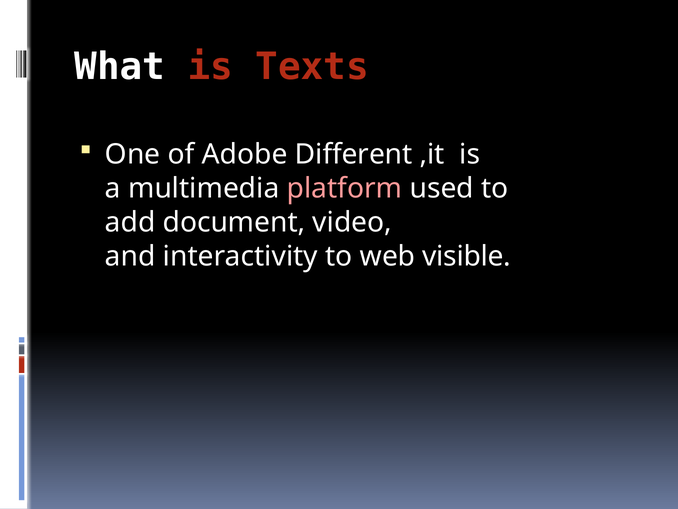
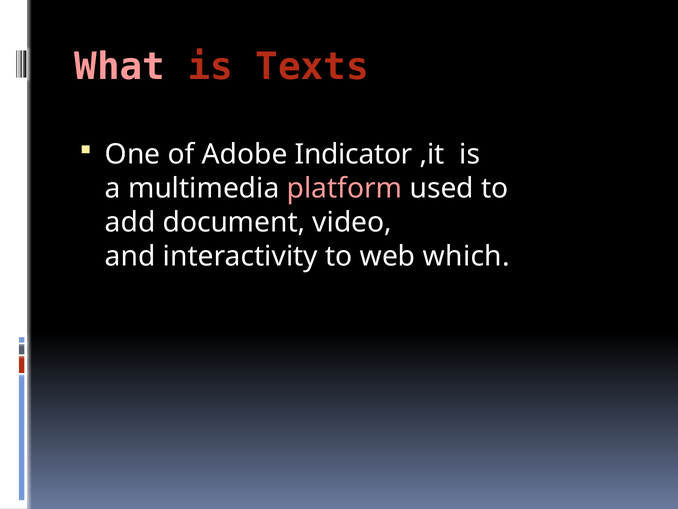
What colour: white -> pink
Different: Different -> Indicator
visible: visible -> which
